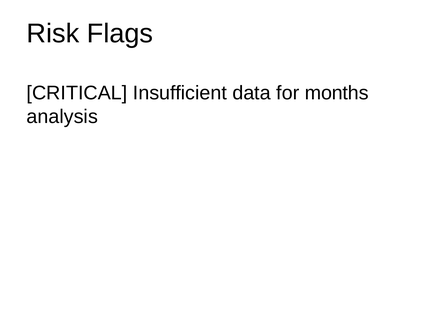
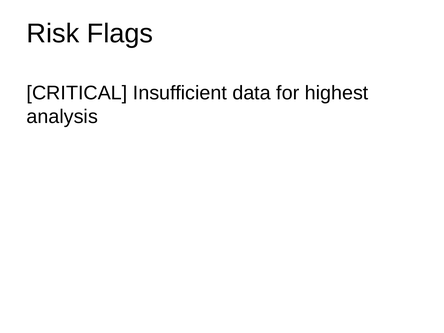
months: months -> highest
